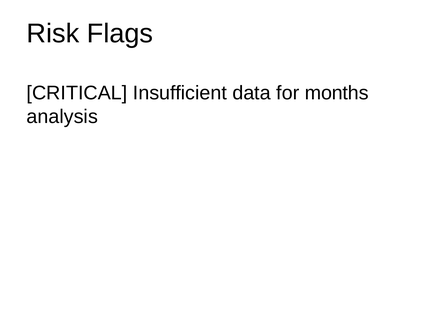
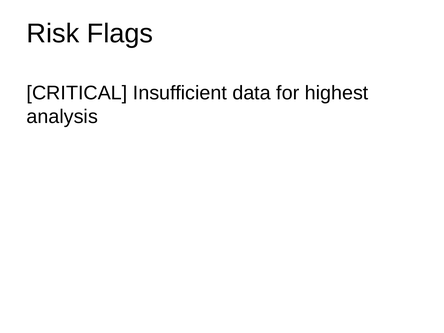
months: months -> highest
